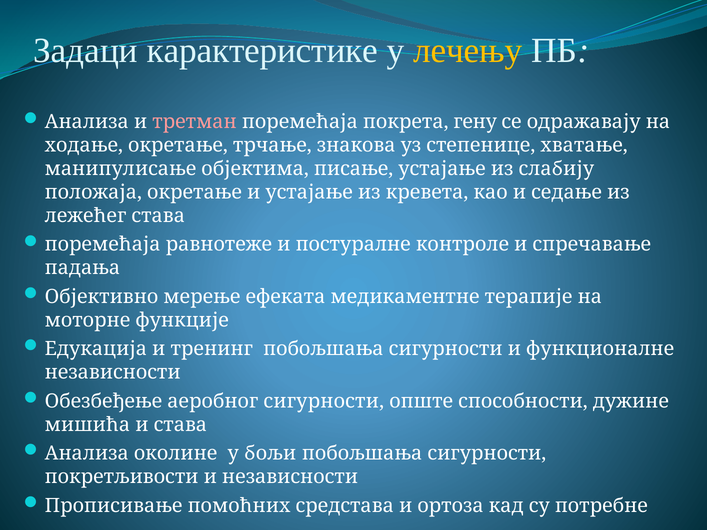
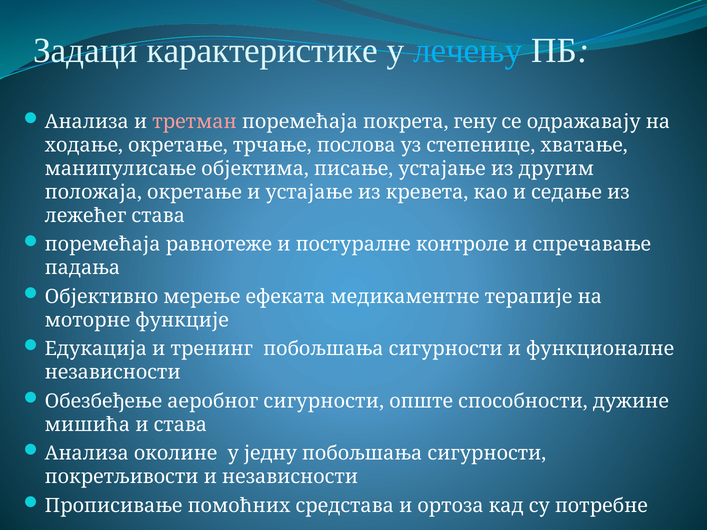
лечењу colour: yellow -> light blue
знакова: знакова -> послова
слабију: слабију -> другим
бољи: бољи -> једну
